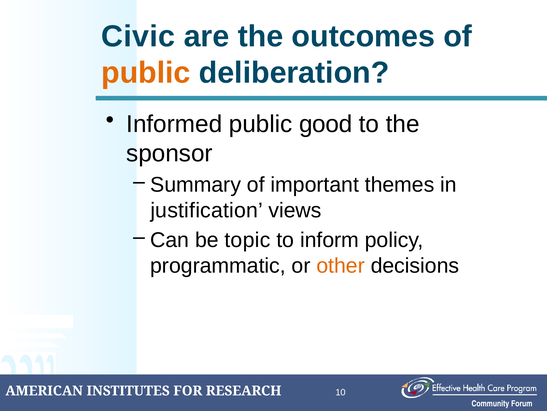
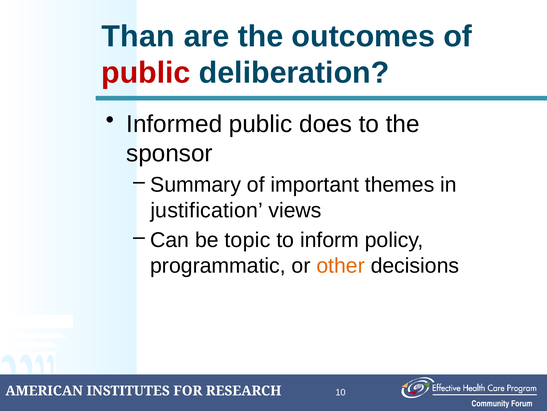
Civic: Civic -> Than
public at (146, 73) colour: orange -> red
good: good -> does
